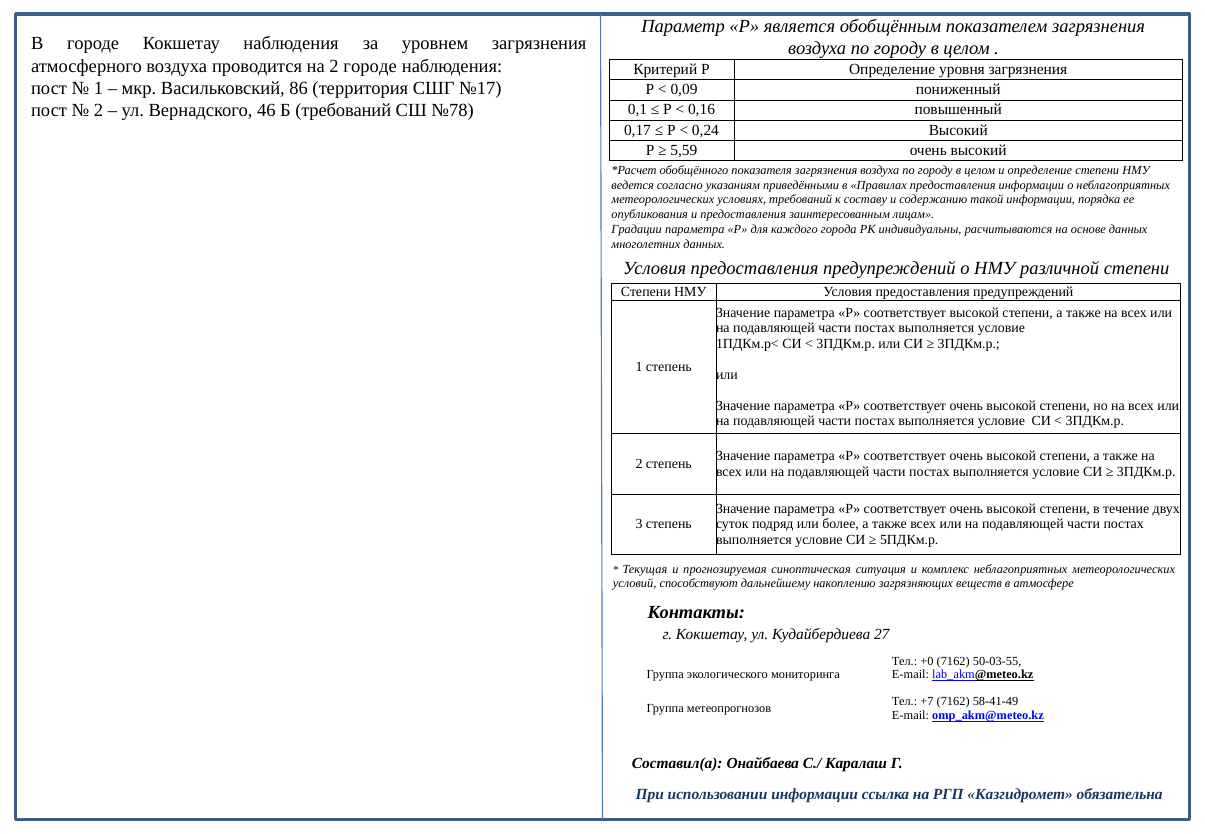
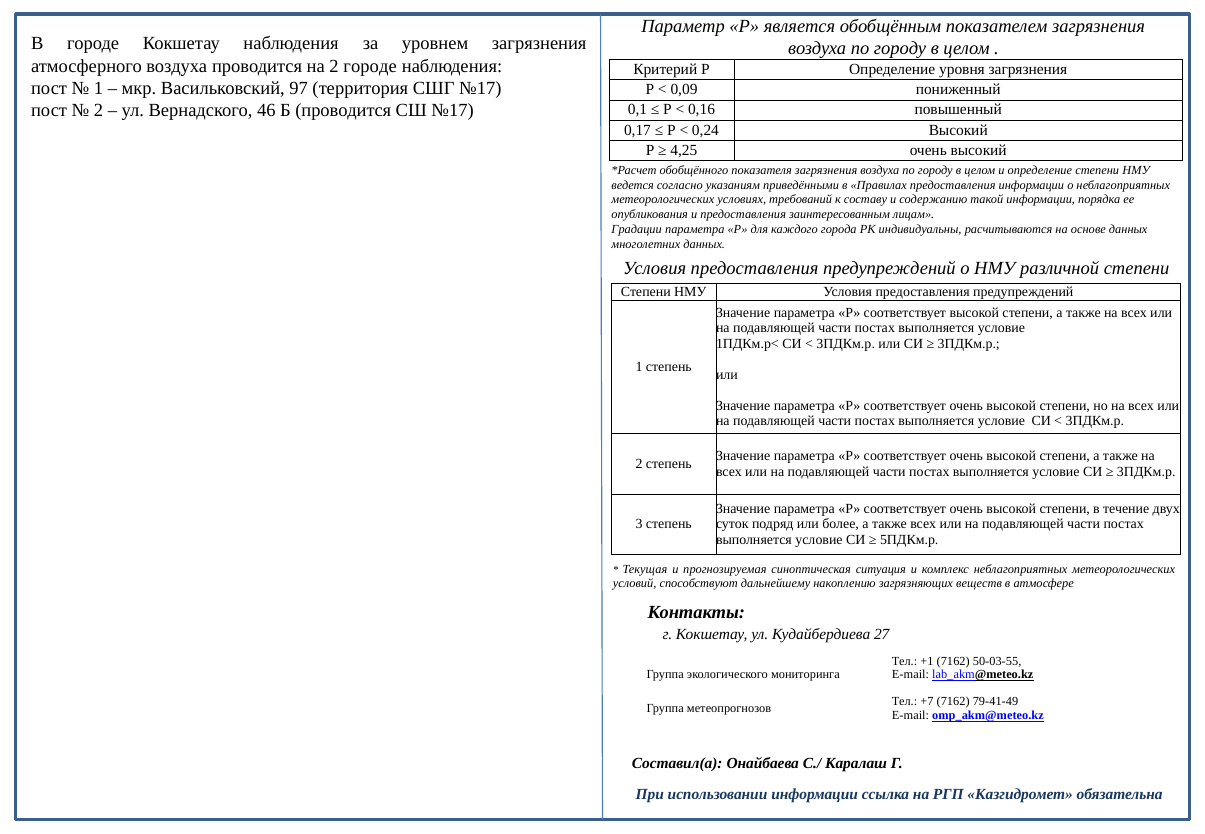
86: 86 -> 97
Б требований: требований -> проводится
СШ №78: №78 -> №17
5,59: 5,59 -> 4,25
+0: +0 -> +1
58-41-49: 58-41-49 -> 79-41-49
